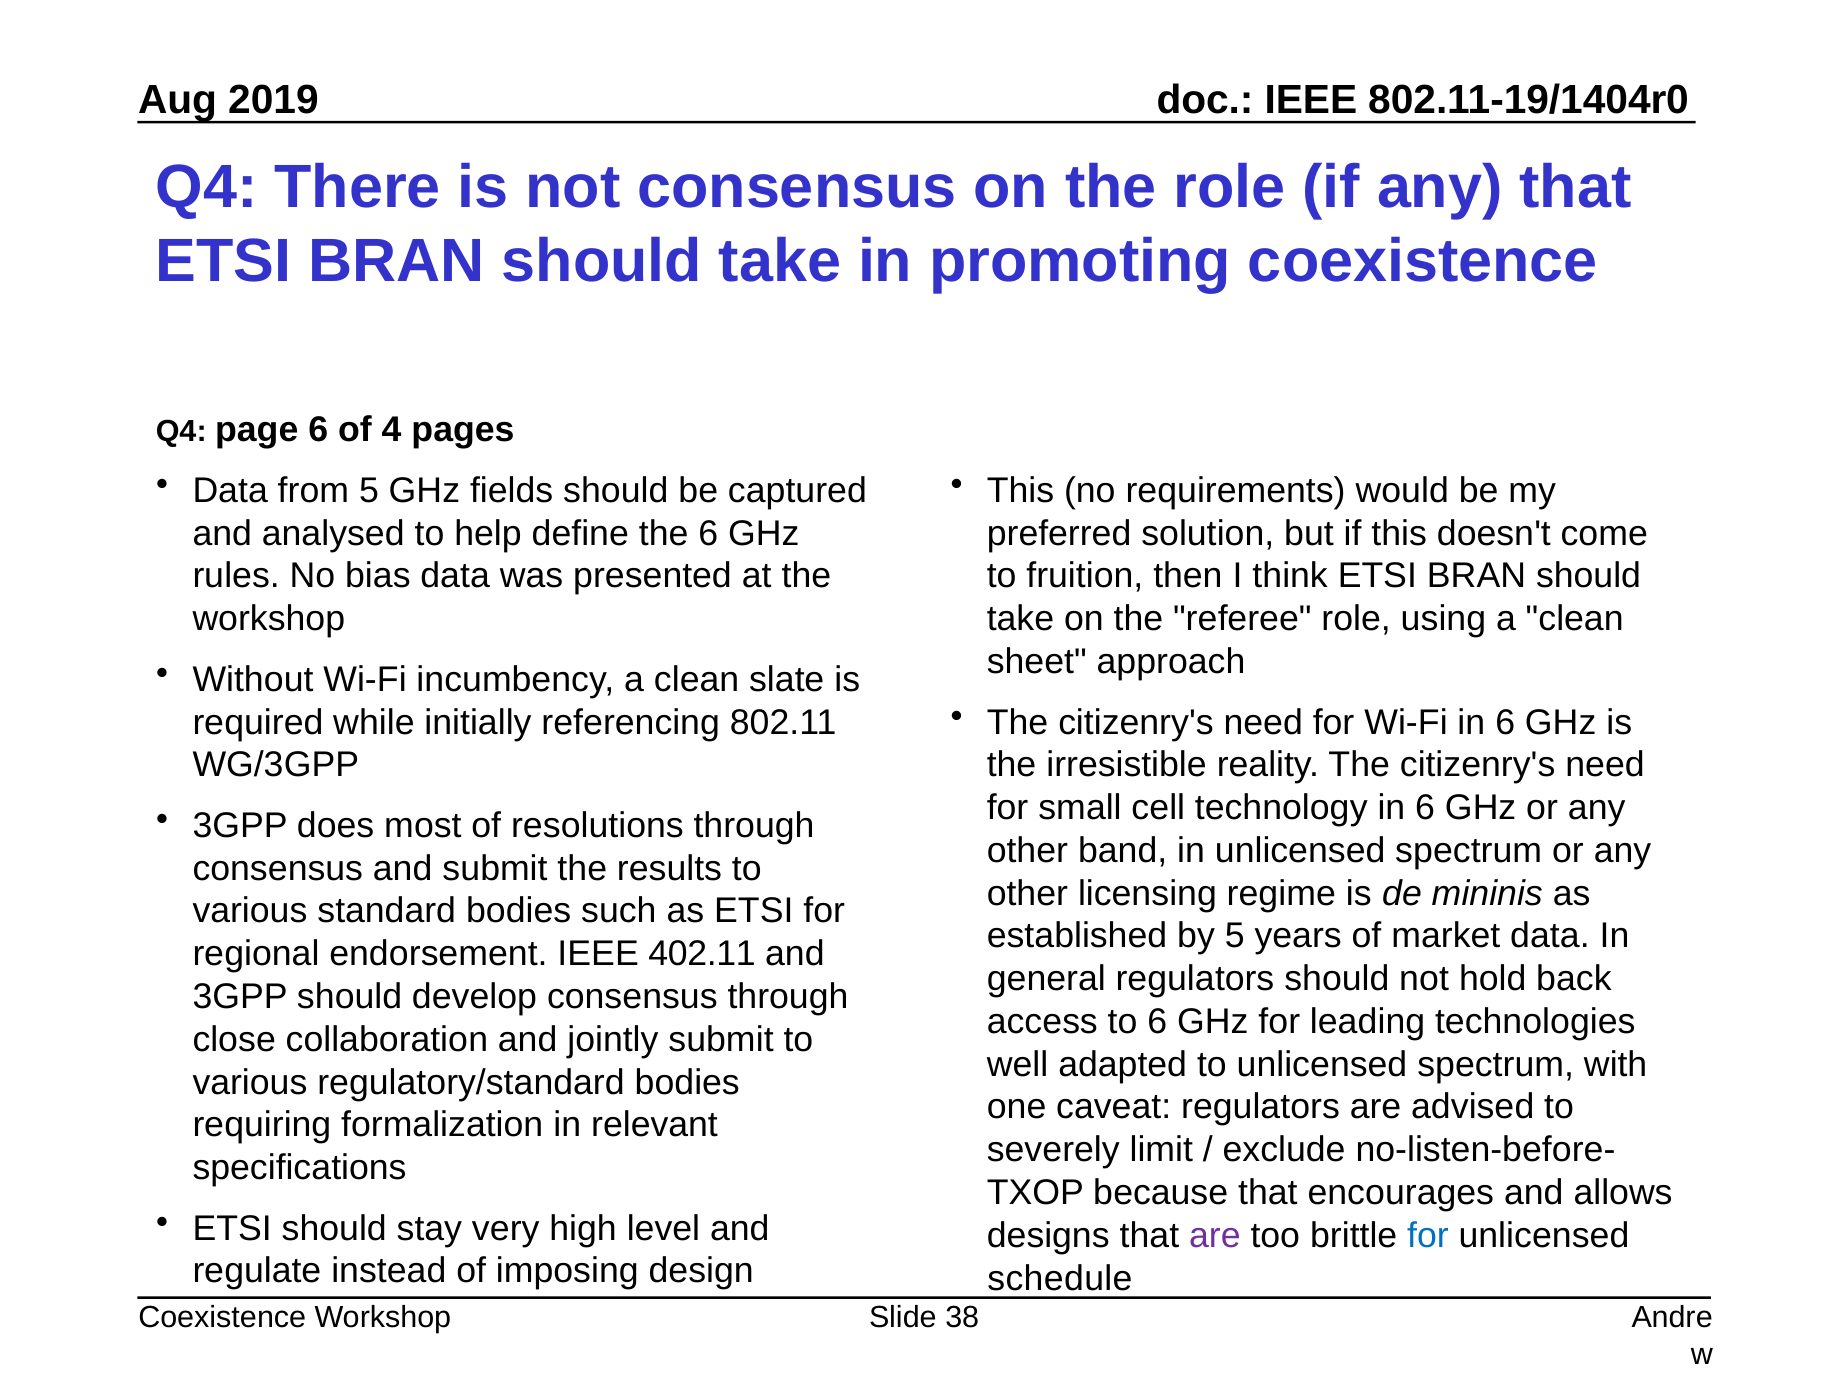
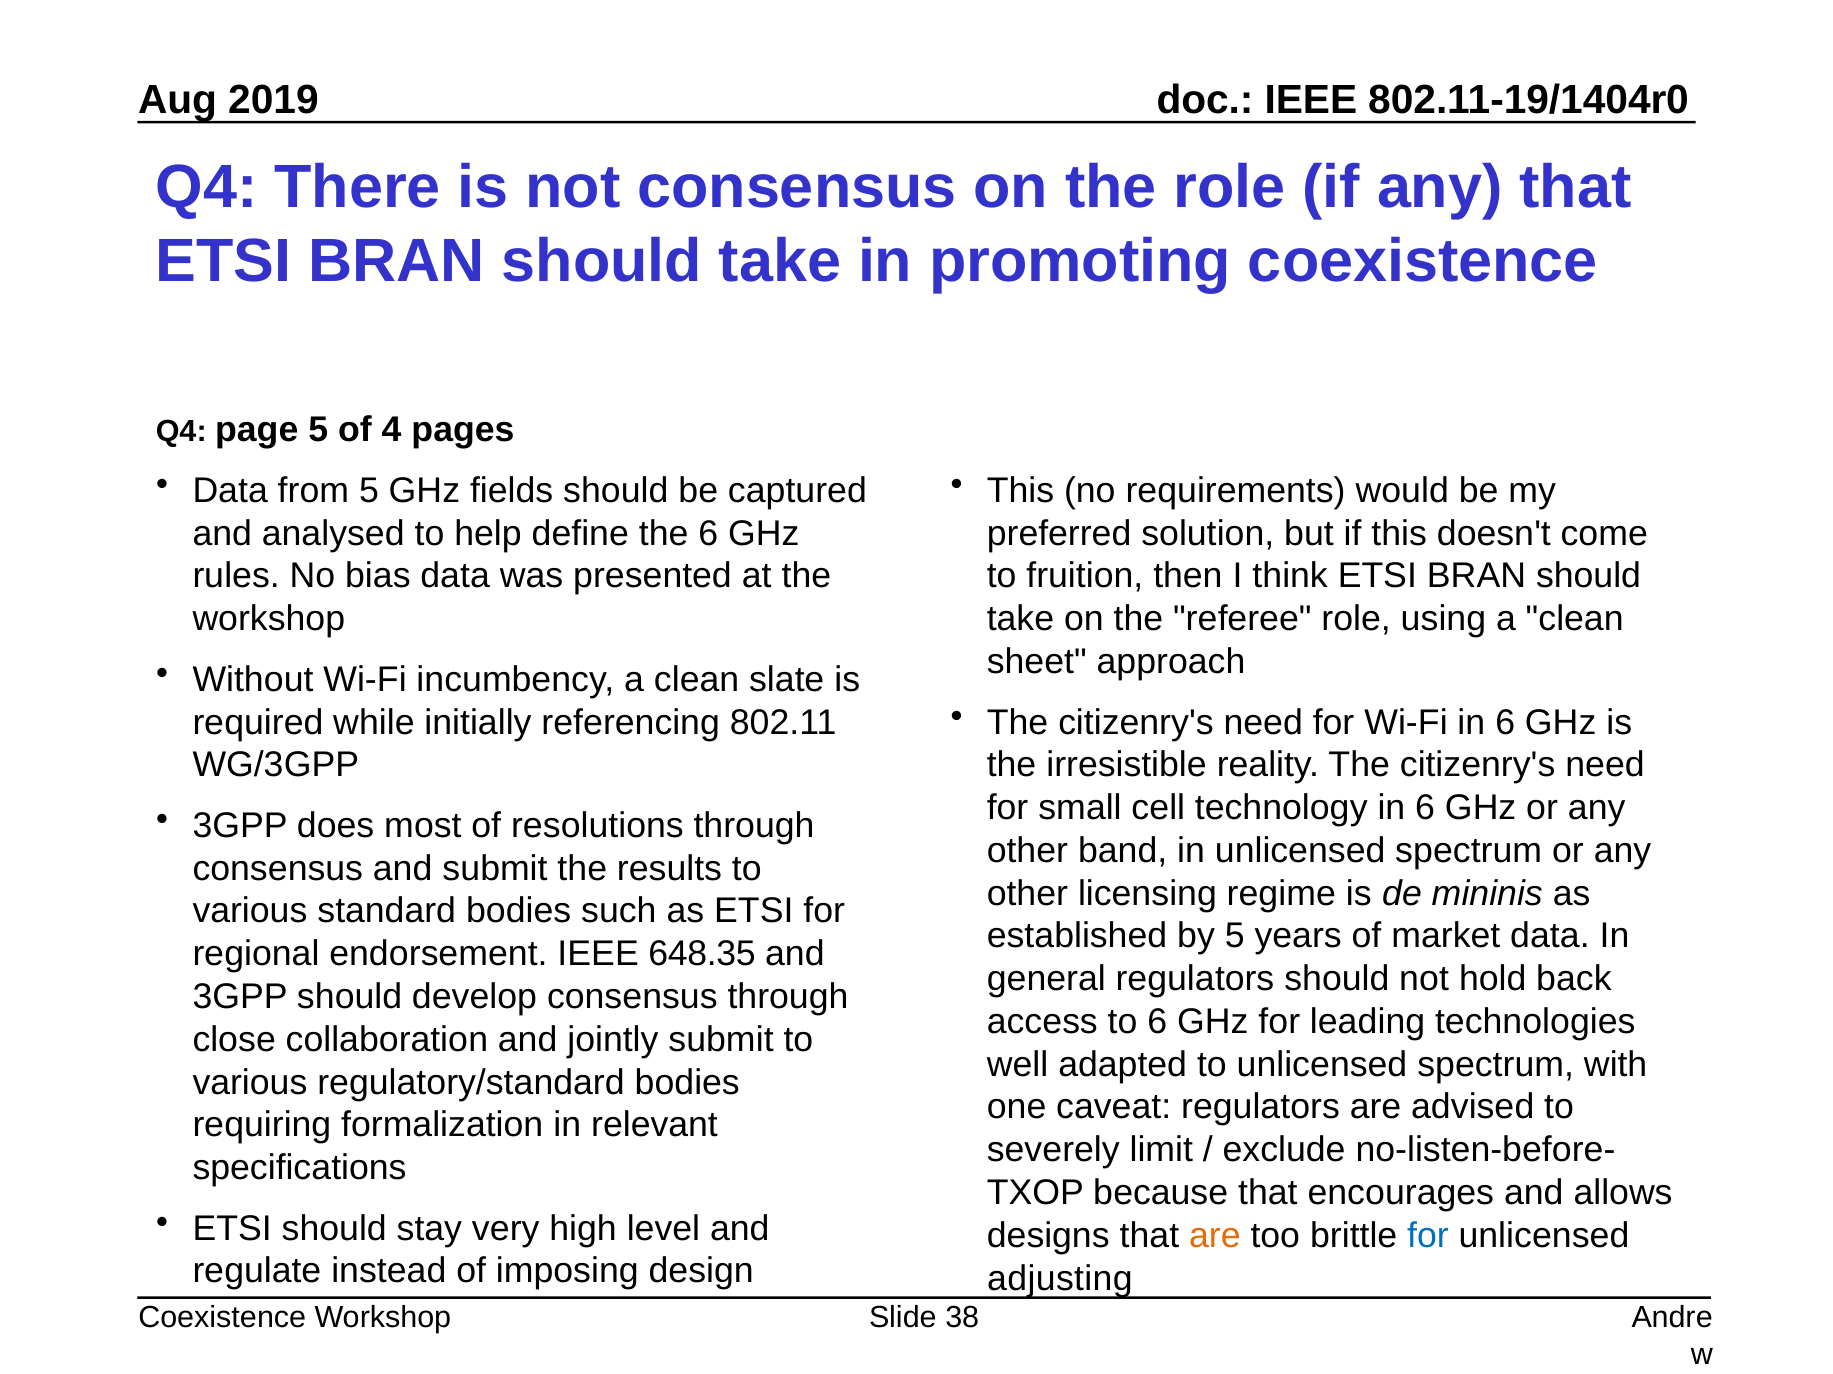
page 6: 6 -> 5
402.11: 402.11 -> 648.35
are at (1215, 1236) colour: purple -> orange
schedule: schedule -> adjusting
